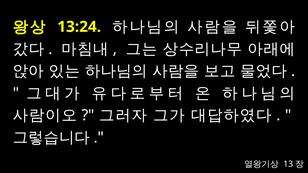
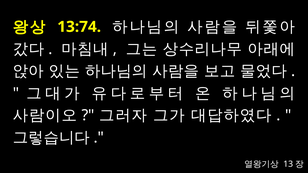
13:24: 13:24 -> 13:74
